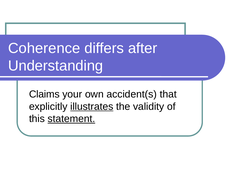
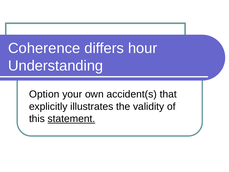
after: after -> hour
Claims: Claims -> Option
illustrates underline: present -> none
